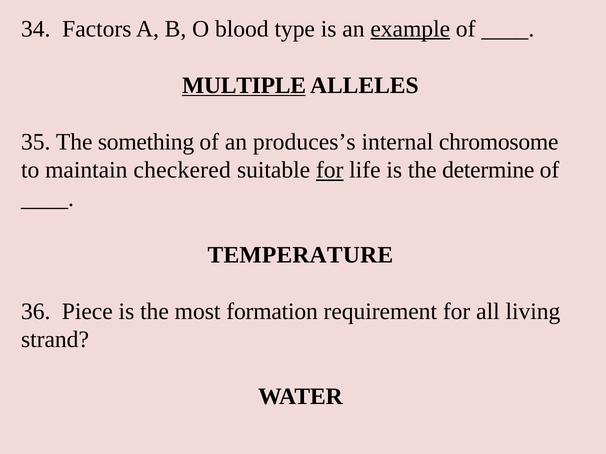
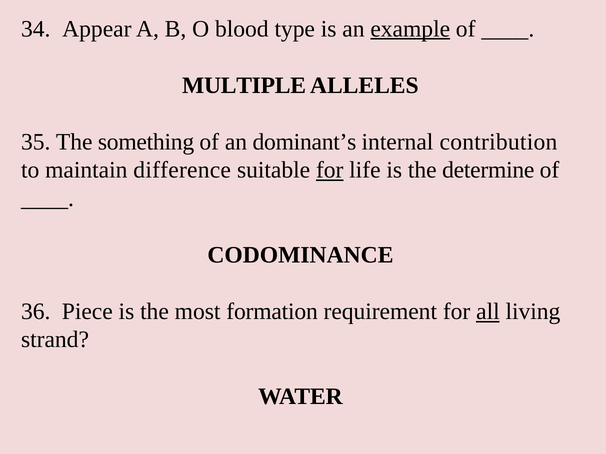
Factors: Factors -> Appear
MULTIPLE underline: present -> none
produces’s: produces’s -> dominant’s
chromosome: chromosome -> contribution
checkered: checkered -> difference
TEMPERATURE: TEMPERATURE -> CODOMINANCE
all underline: none -> present
